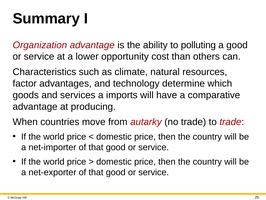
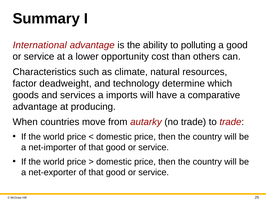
Organization: Organization -> International
advantages: advantages -> deadweight
